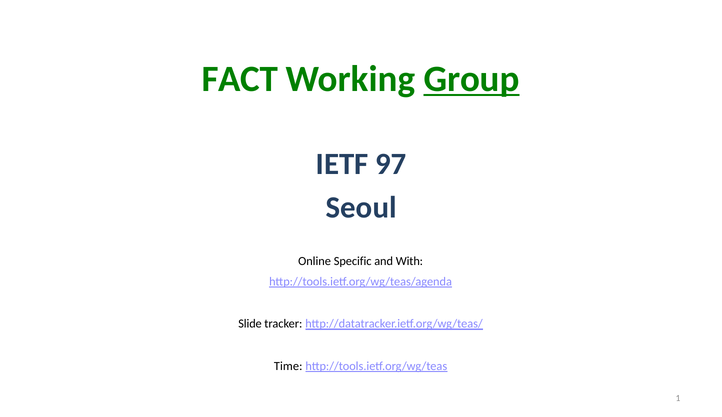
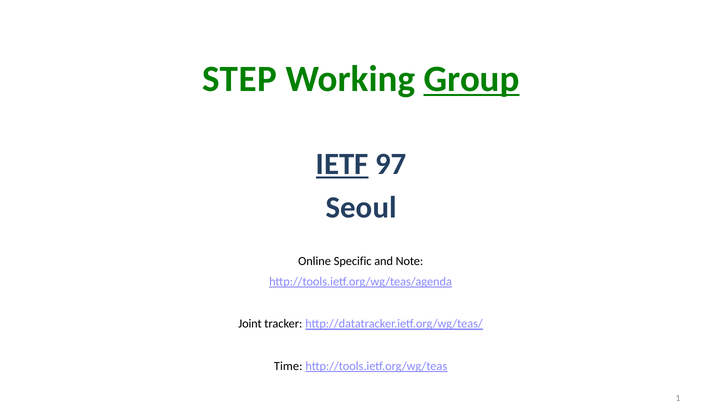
FACT: FACT -> STEP
IETF underline: none -> present
With: With -> Note
Slide: Slide -> Joint
